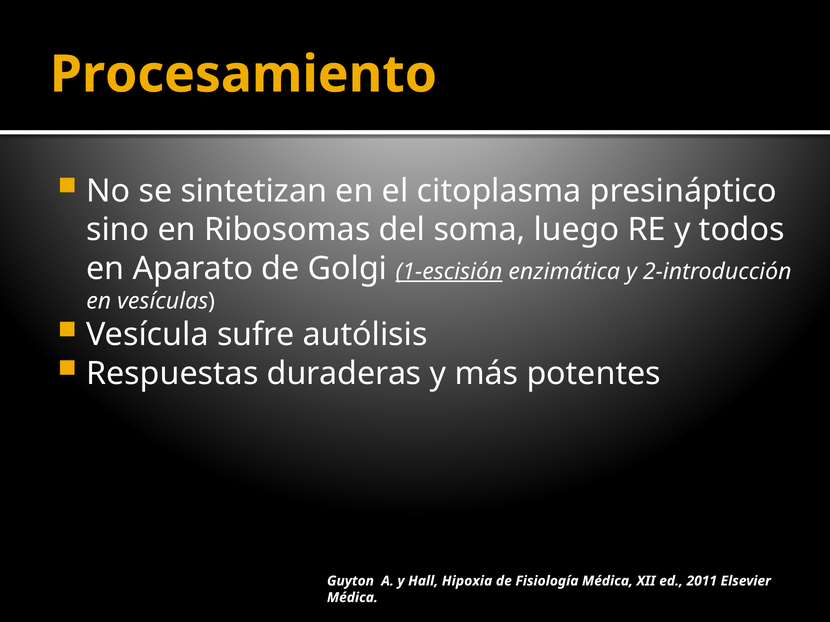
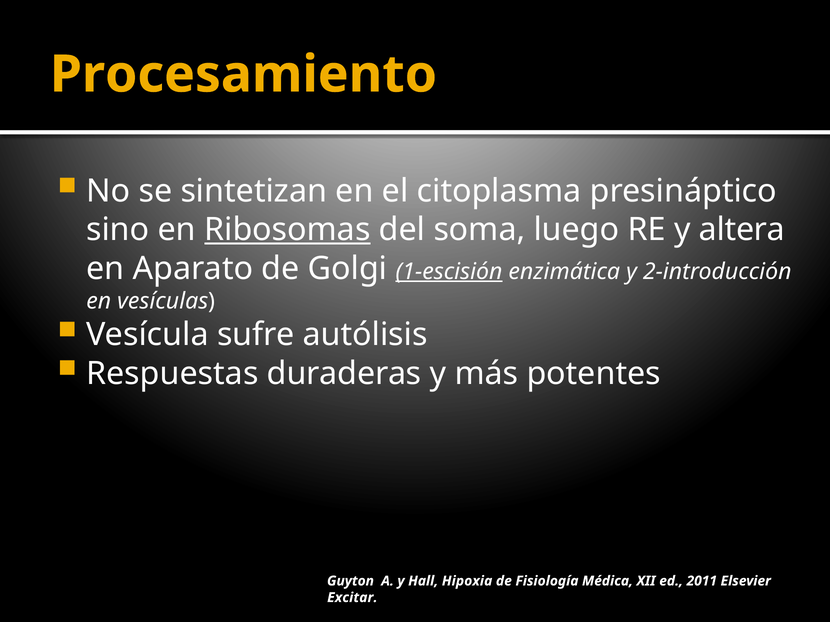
Ribosomas underline: none -> present
todos: todos -> altera
Médica at (352, 598): Médica -> Excitar
